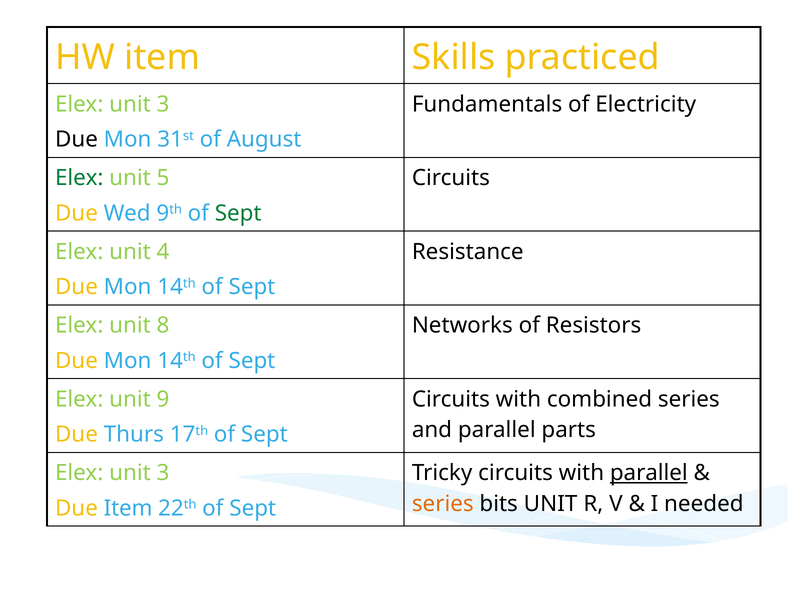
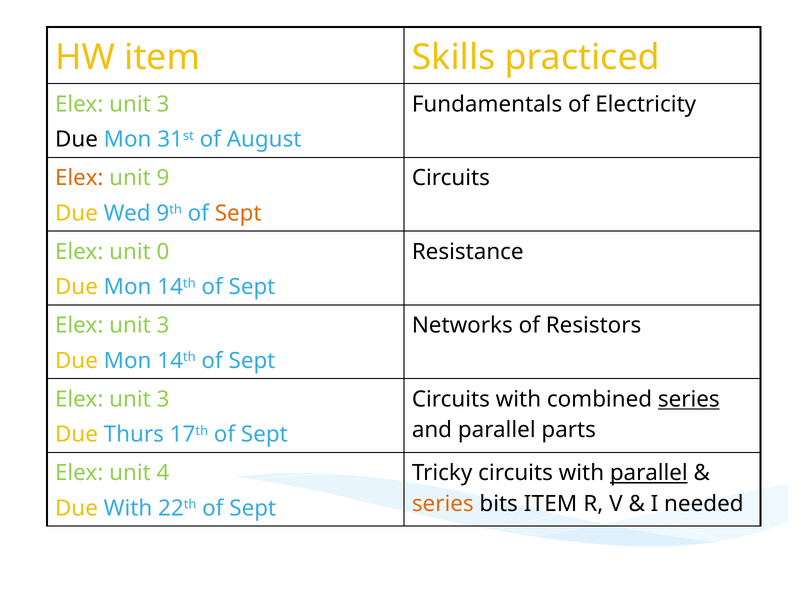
Elex at (79, 178) colour: green -> orange
5: 5 -> 9
Sept at (238, 213) colour: green -> orange
4: 4 -> 0
8 at (163, 326): 8 -> 3
9 at (163, 400): 9 -> 3
series at (689, 400) underline: none -> present
3 at (163, 473): 3 -> 4
bits UNIT: UNIT -> ITEM
Due Item: Item -> With
